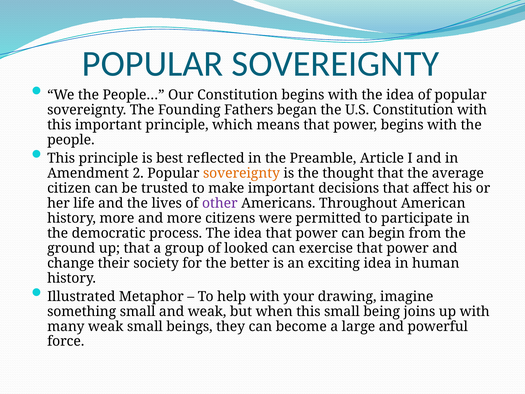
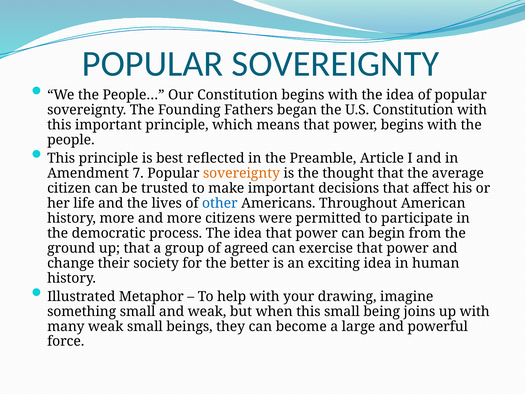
2: 2 -> 7
other colour: purple -> blue
looked: looked -> agreed
